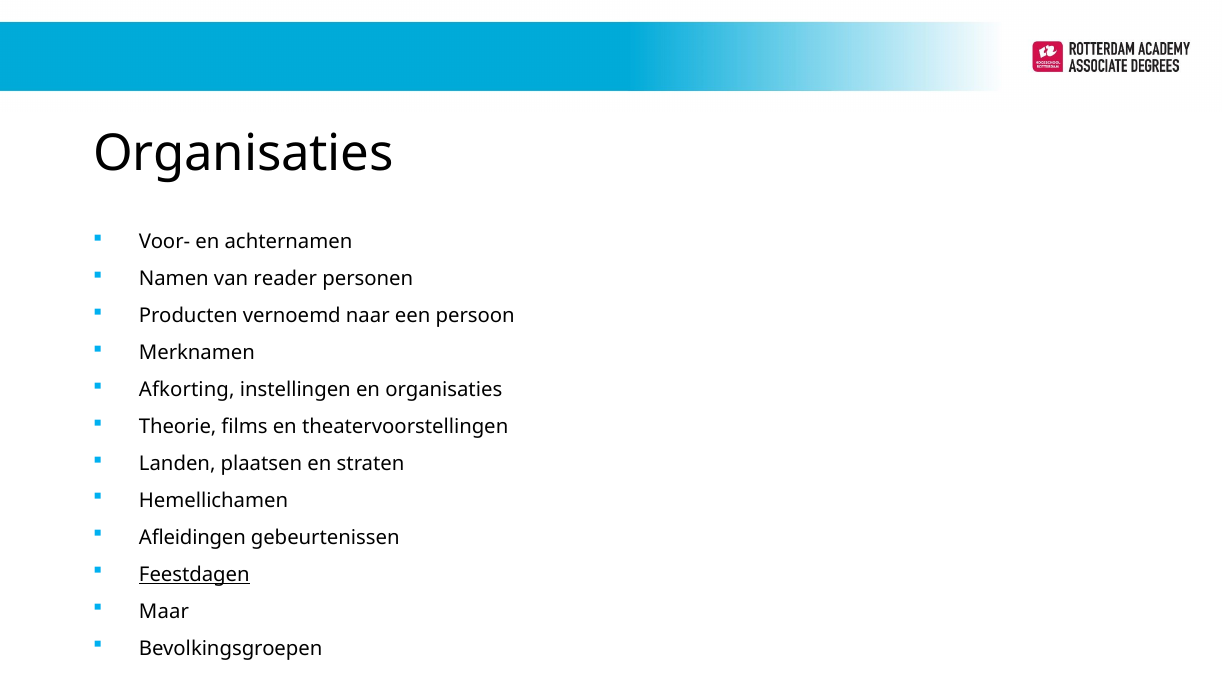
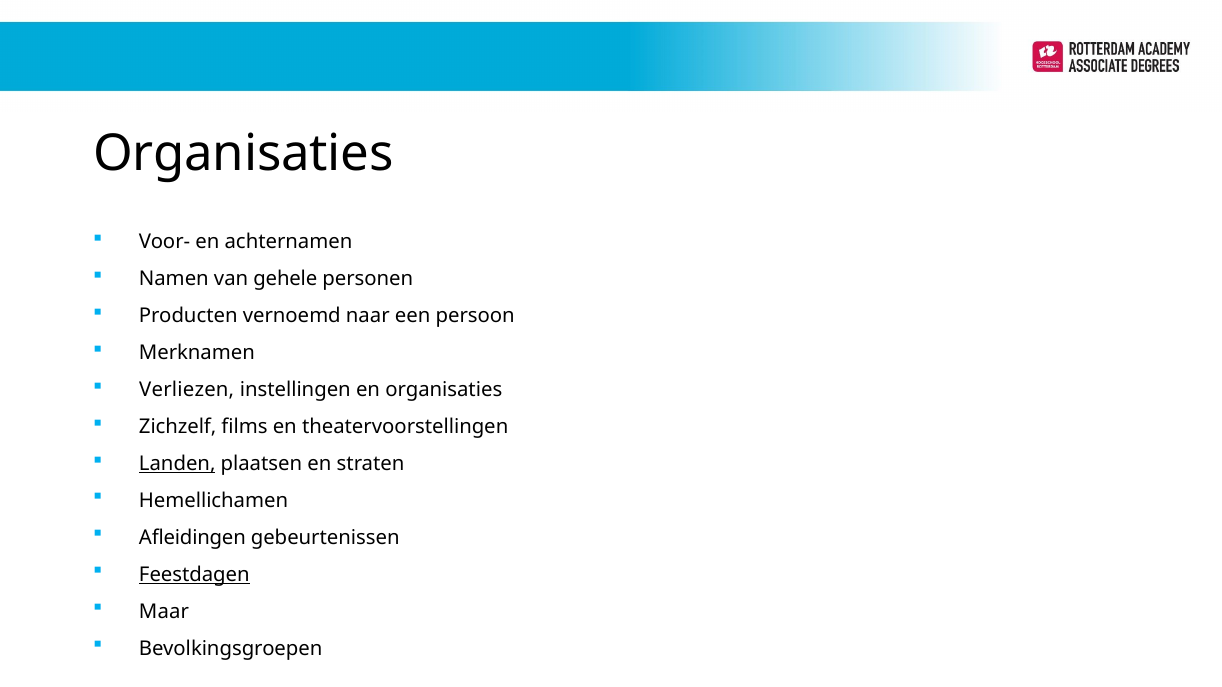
reader: reader -> gehele
Afkorting: Afkorting -> Verliezen
Theorie: Theorie -> Zichzelf
Landen underline: none -> present
